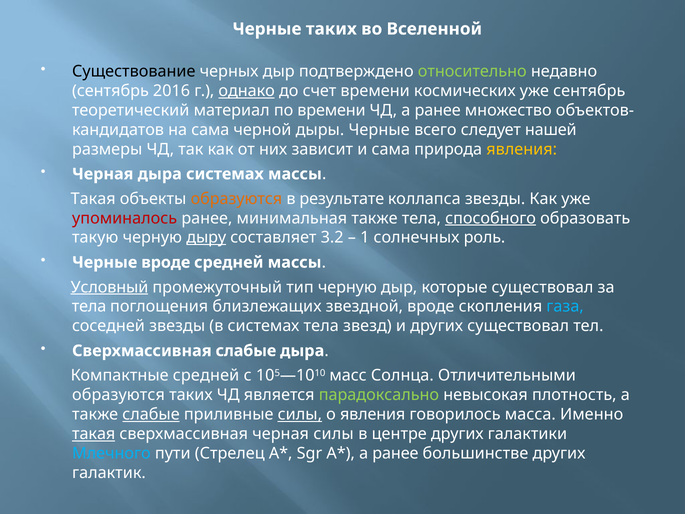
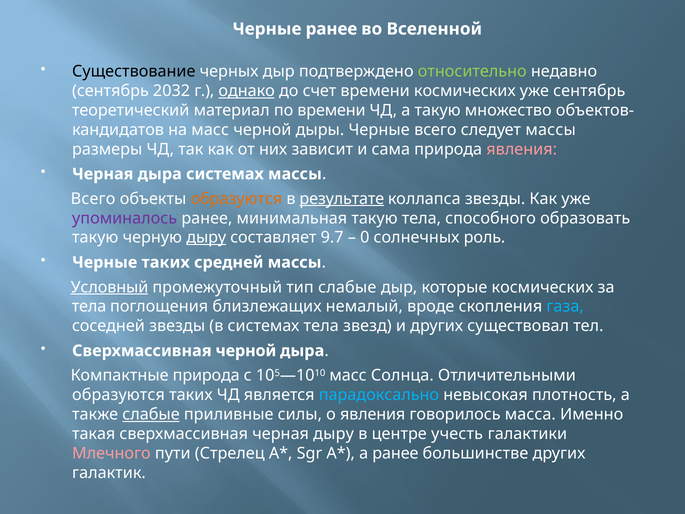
Черные таких: таких -> ранее
2016: 2016 -> 2032
ЧД а ранее: ранее -> такую
на сама: сама -> масс
следует нашей: нашей -> массы
явления at (522, 149) colour: yellow -> pink
Такая at (93, 199): Такая -> Всего
результате underline: none -> present
упоминалось colour: red -> purple
минимальная также: также -> такую
способного underline: present -> none
3.2: 3.2 -> 9.7
1: 1 -> 0
Черные вроде: вроде -> таких
тип черную: черную -> слабые
которые существовал: существовал -> космических
звездной: звездной -> немалый
Сверхмассивная слабые: слабые -> черной
Компактные средней: средней -> природа
парадоксально colour: light green -> light blue
силы at (300, 414) underline: present -> none
такая at (94, 434) underline: present -> none
черная силы: силы -> дыру
центре других: других -> учесть
Млечного colour: light blue -> pink
